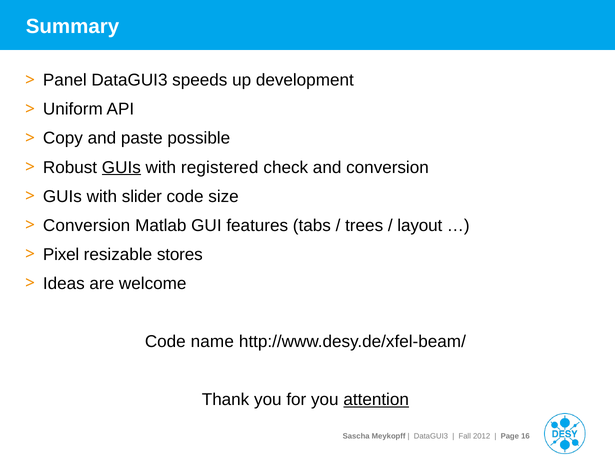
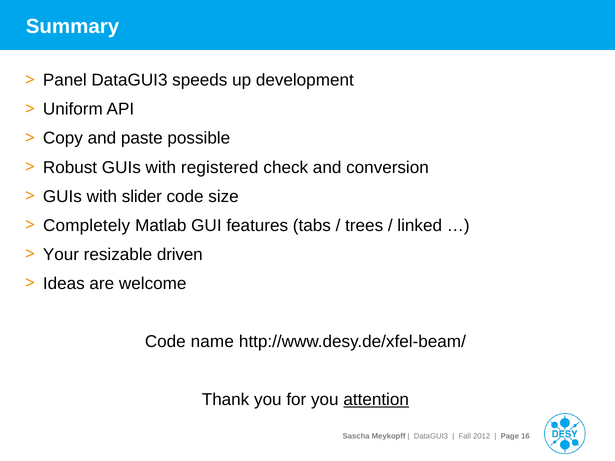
GUIs at (121, 167) underline: present -> none
Conversion at (87, 226): Conversion -> Completely
layout: layout -> linked
Pixel: Pixel -> Your
stores: stores -> driven
